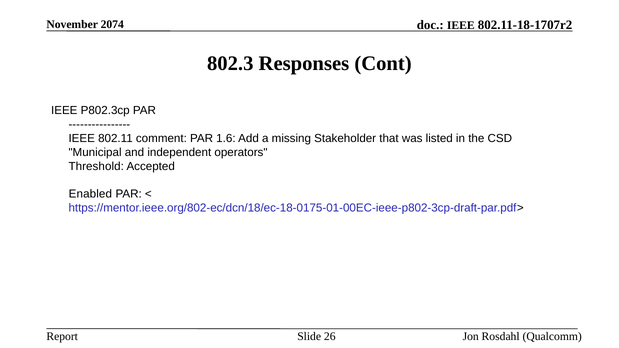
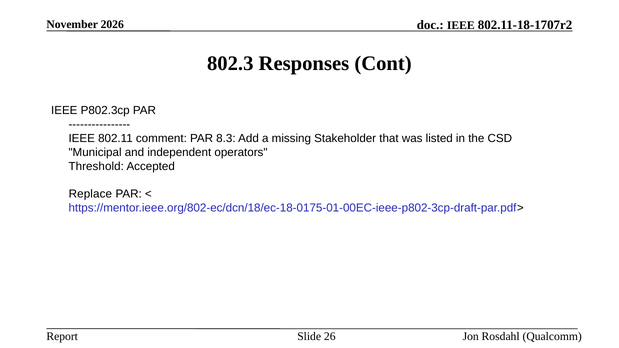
2074: 2074 -> 2026
1.6: 1.6 -> 8.3
Enabled: Enabled -> Replace
